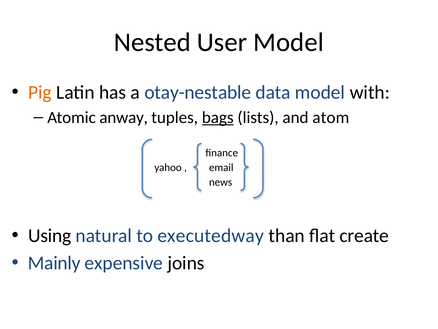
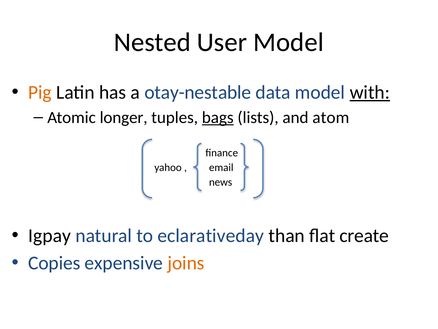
with underline: none -> present
anway: anway -> longer
Using: Using -> Igpay
executedway: executedway -> eclarativeday
Mainly: Mainly -> Copies
joins colour: black -> orange
